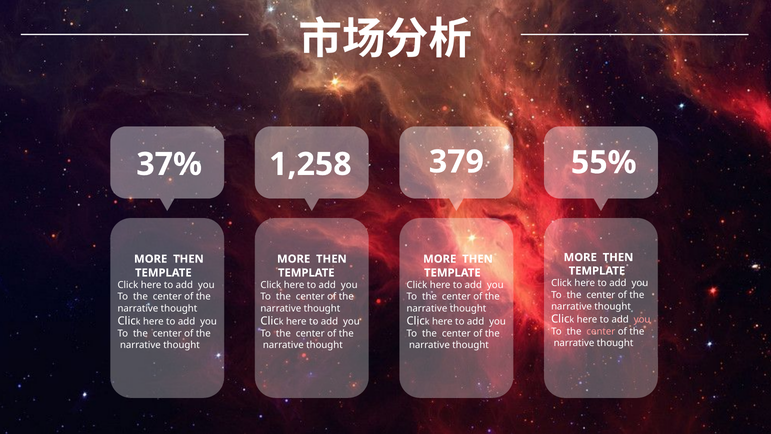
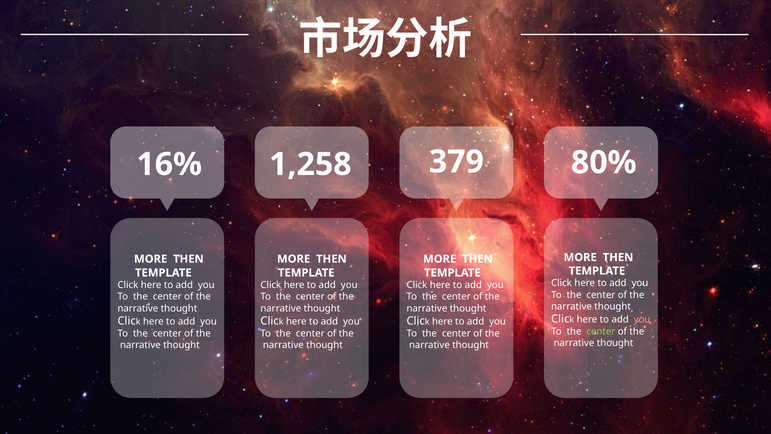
37%: 37% -> 16%
55%: 55% -> 80%
center at (601, 331) colour: pink -> light green
